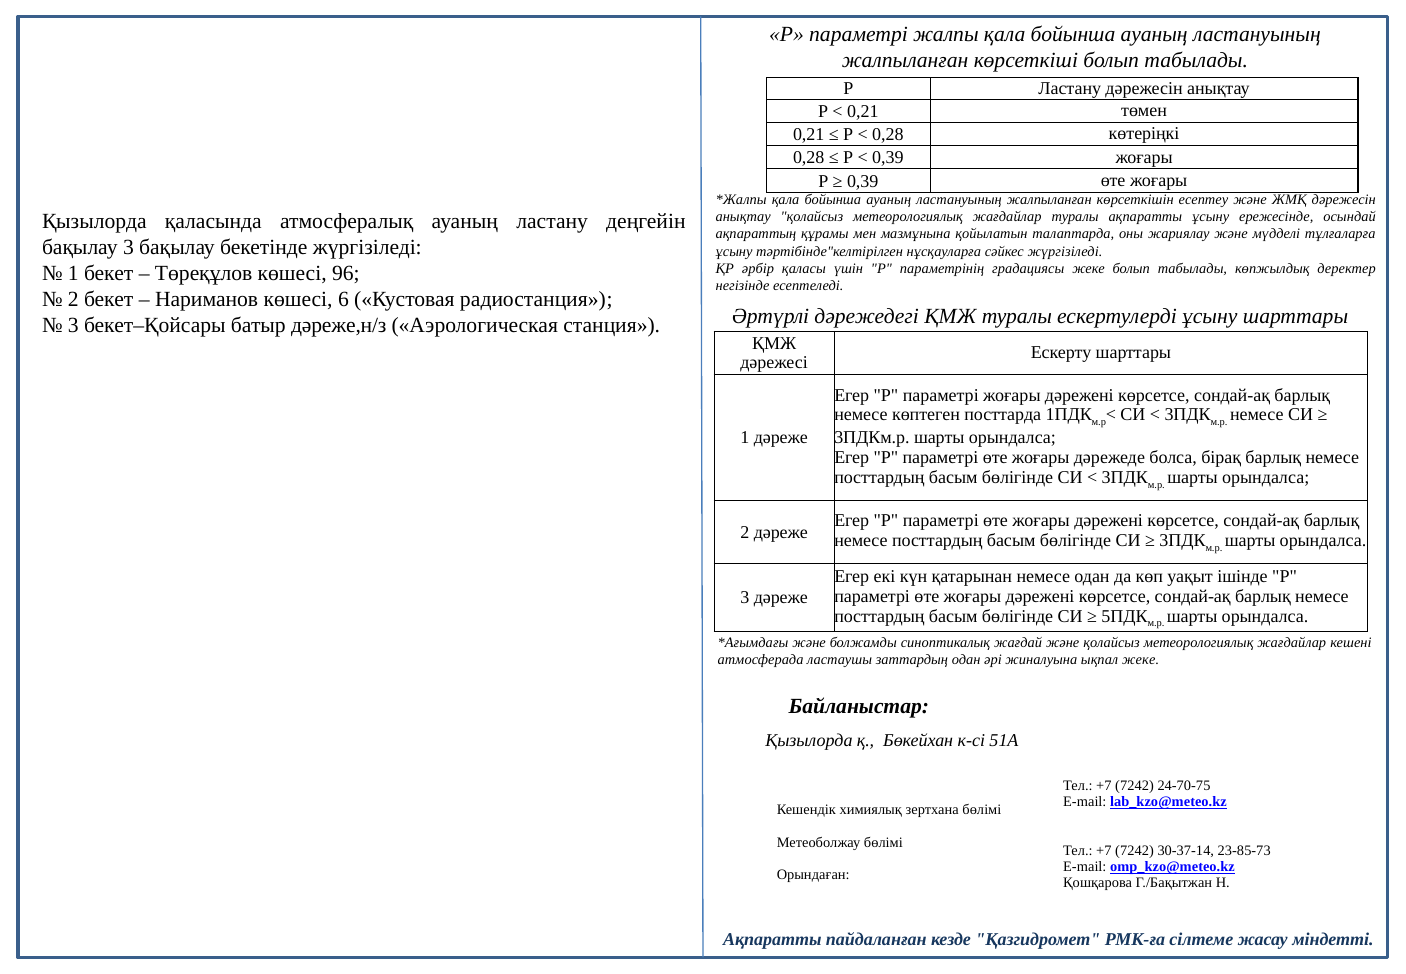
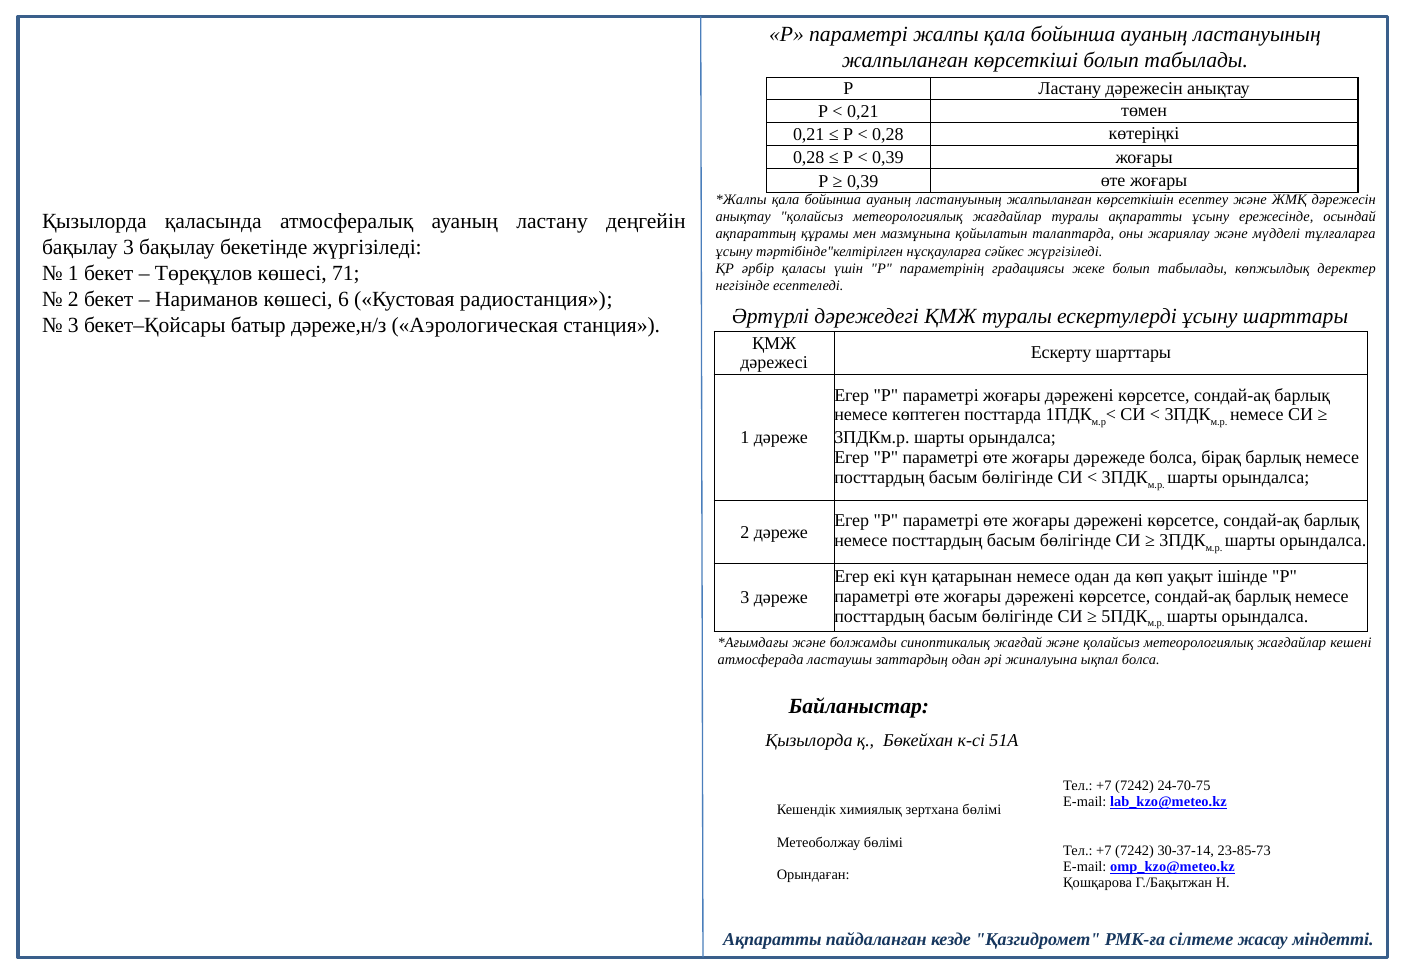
96: 96 -> 71
ықпал жеке: жеке -> болса
